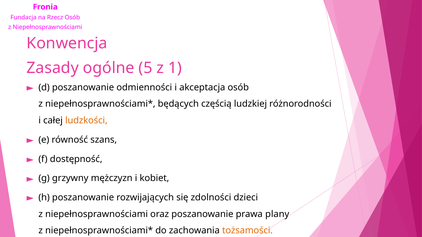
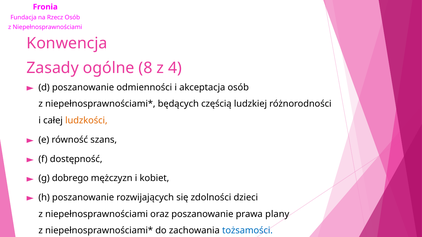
5: 5 -> 8
1: 1 -> 4
grzywny: grzywny -> dobrego
tożsamości colour: orange -> blue
